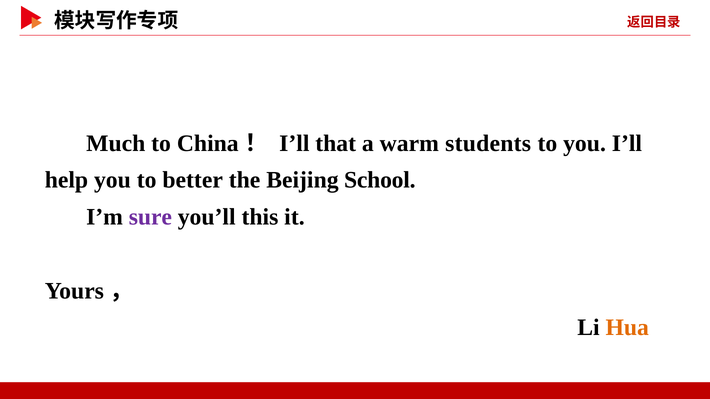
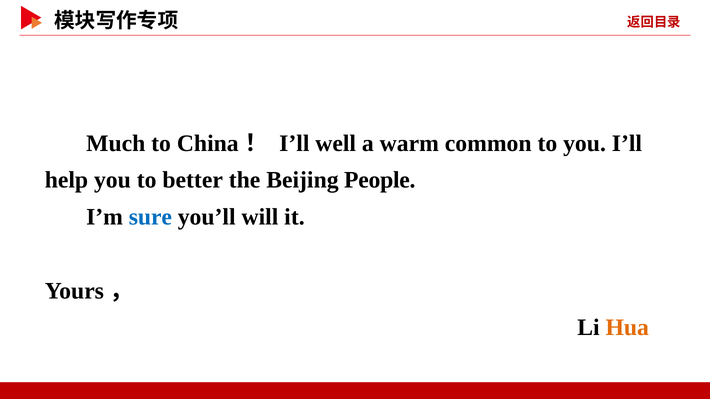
that: that -> well
students: students -> common
School: School -> People
sure colour: purple -> blue
this: this -> will
